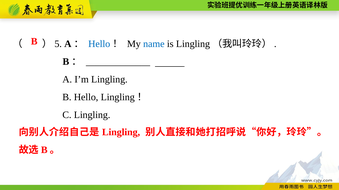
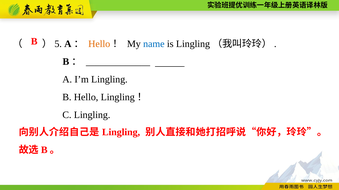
Hello at (99, 44) colour: blue -> orange
